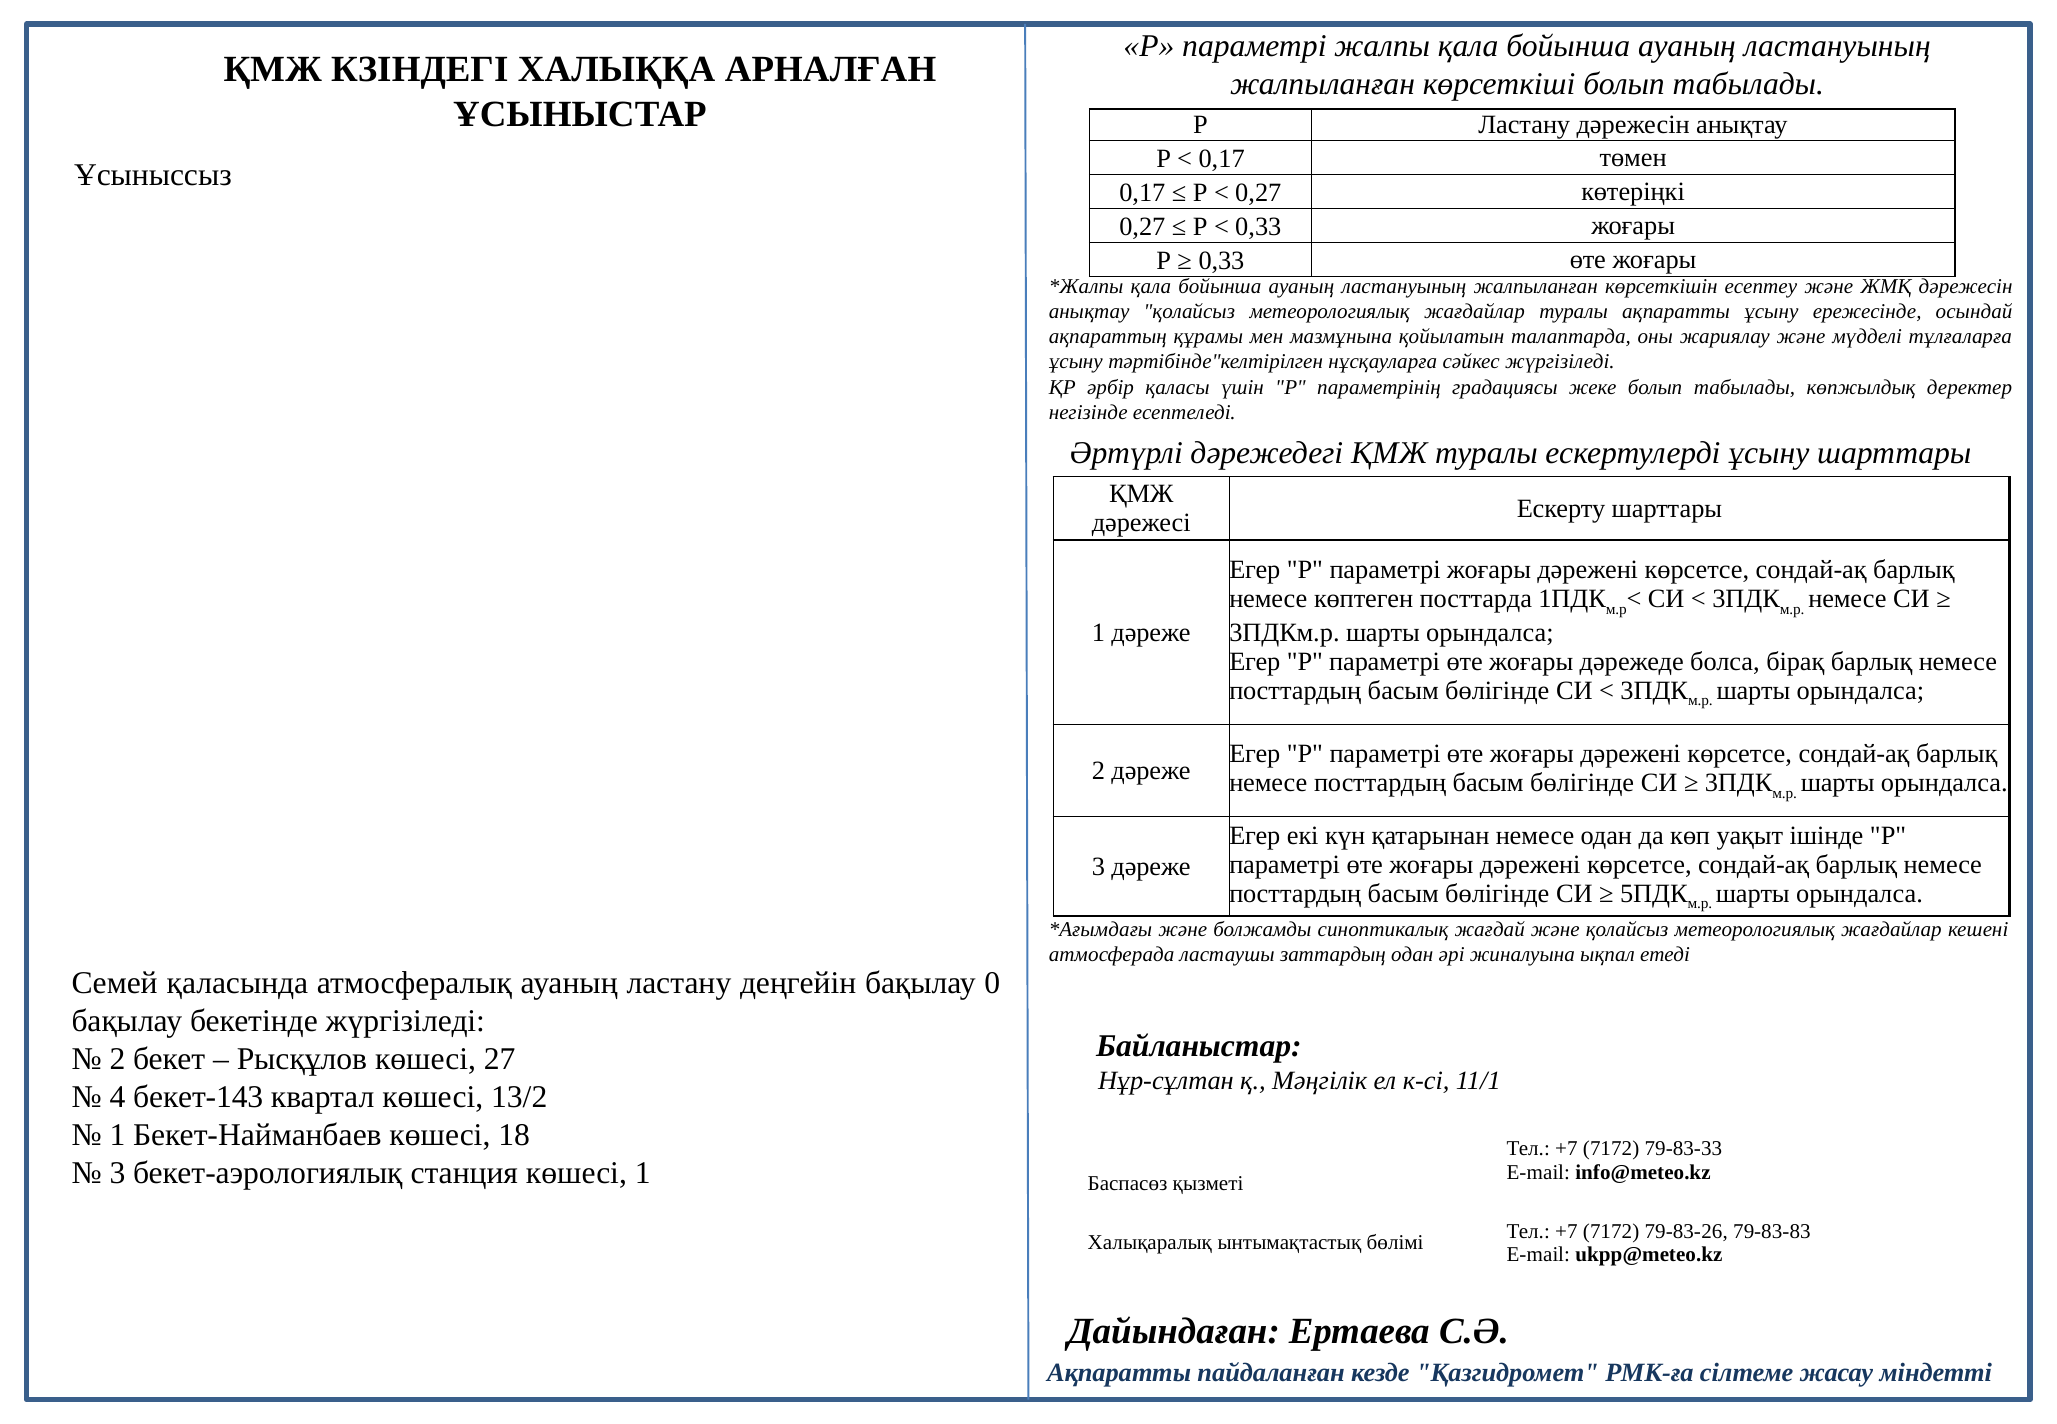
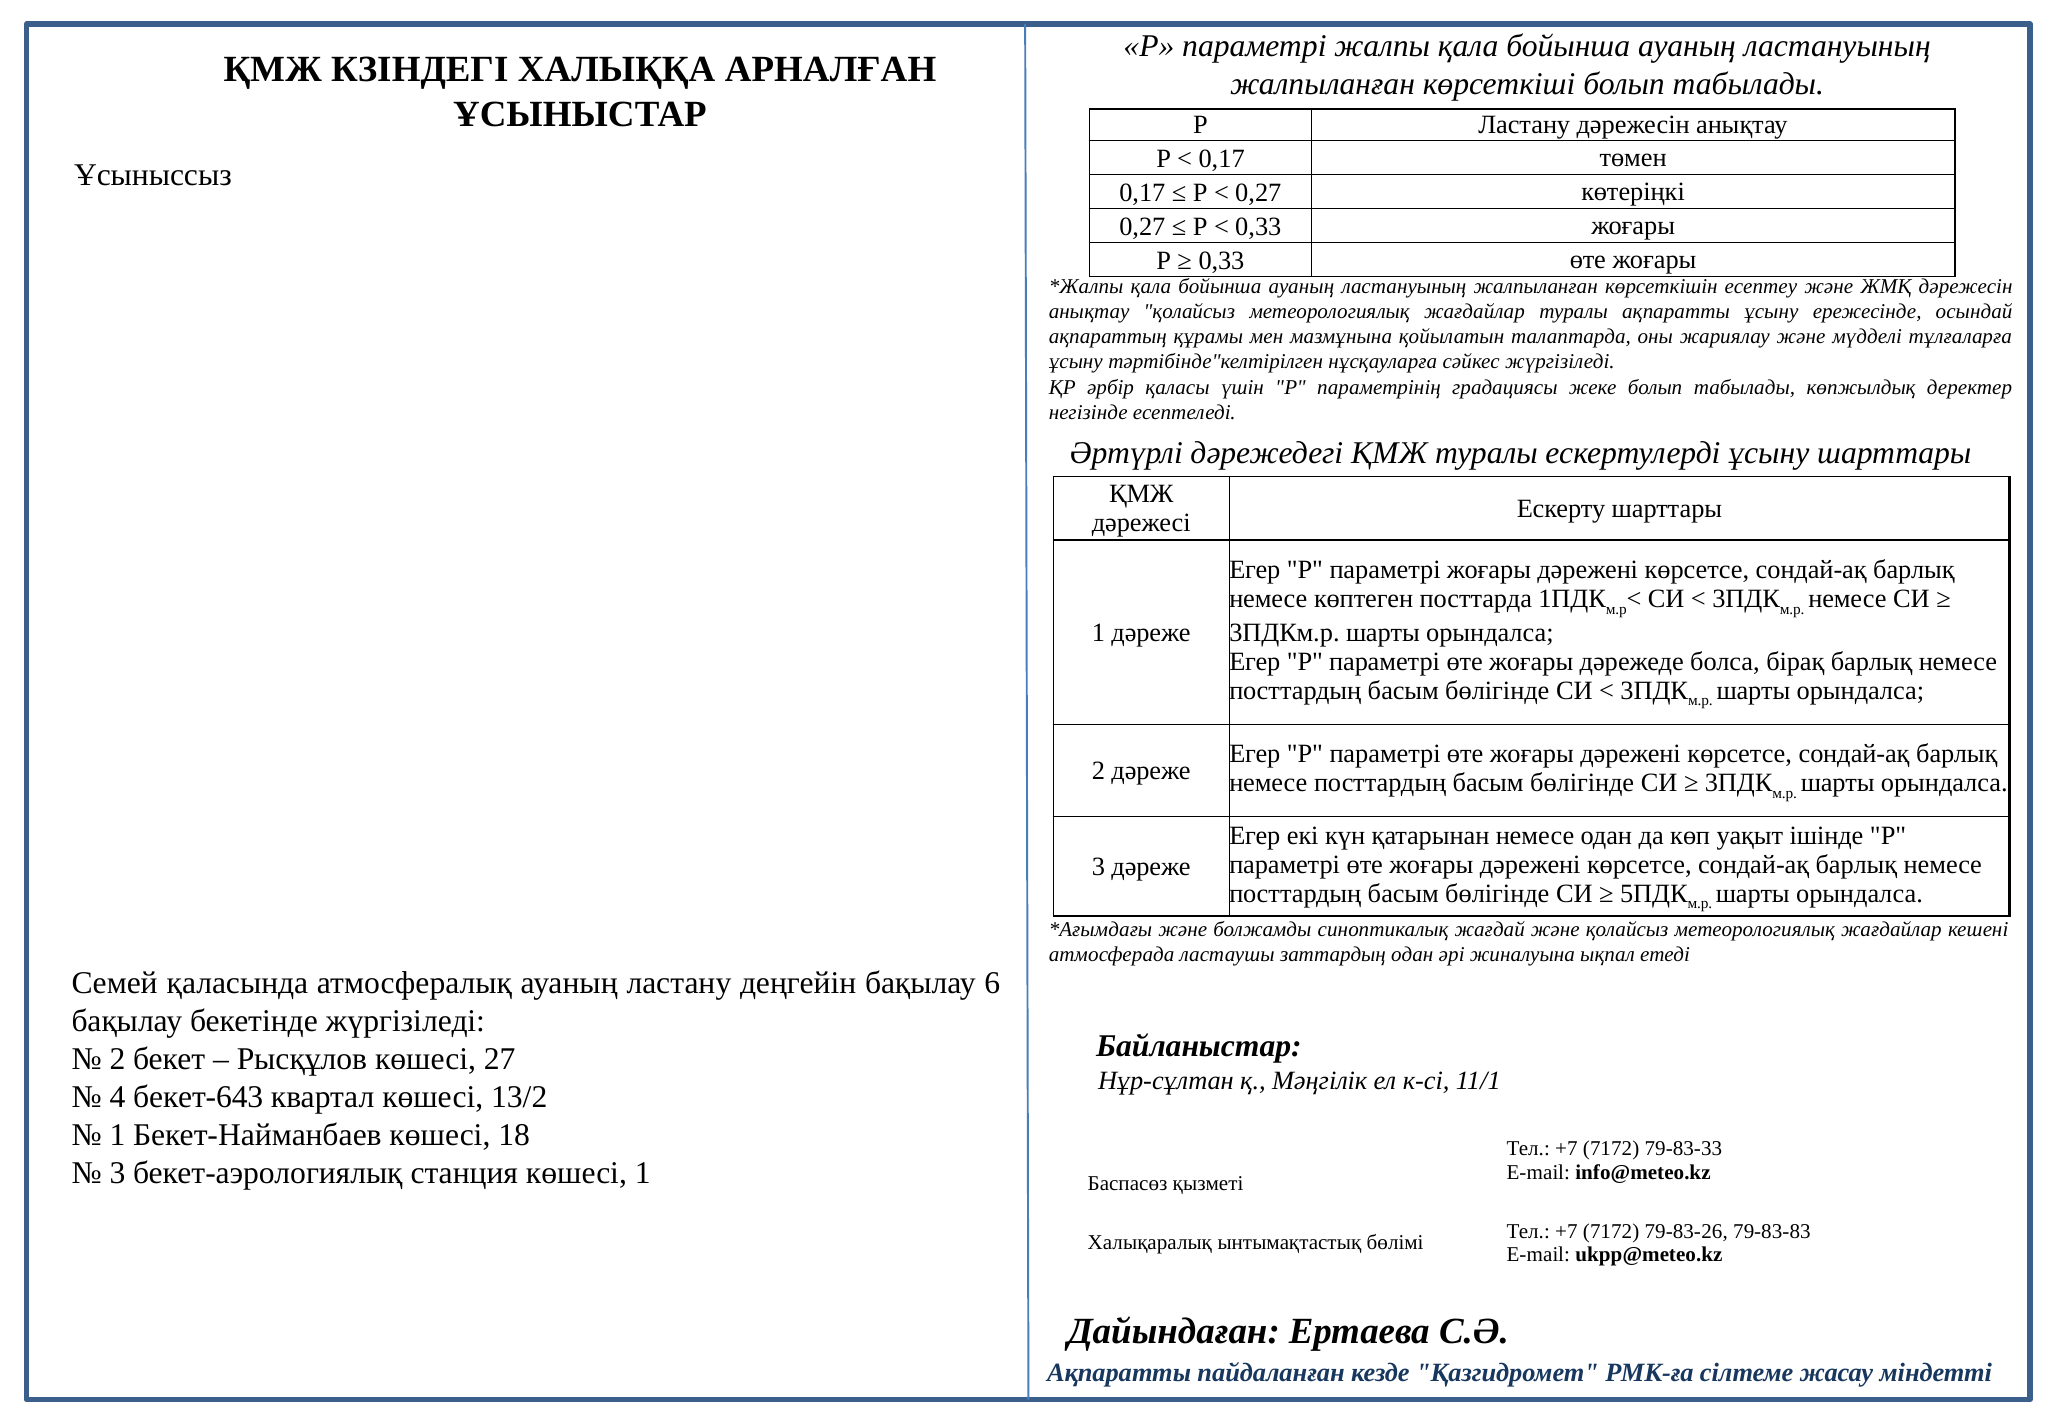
0: 0 -> 6
бекет-143: бекет-143 -> бекет-643
